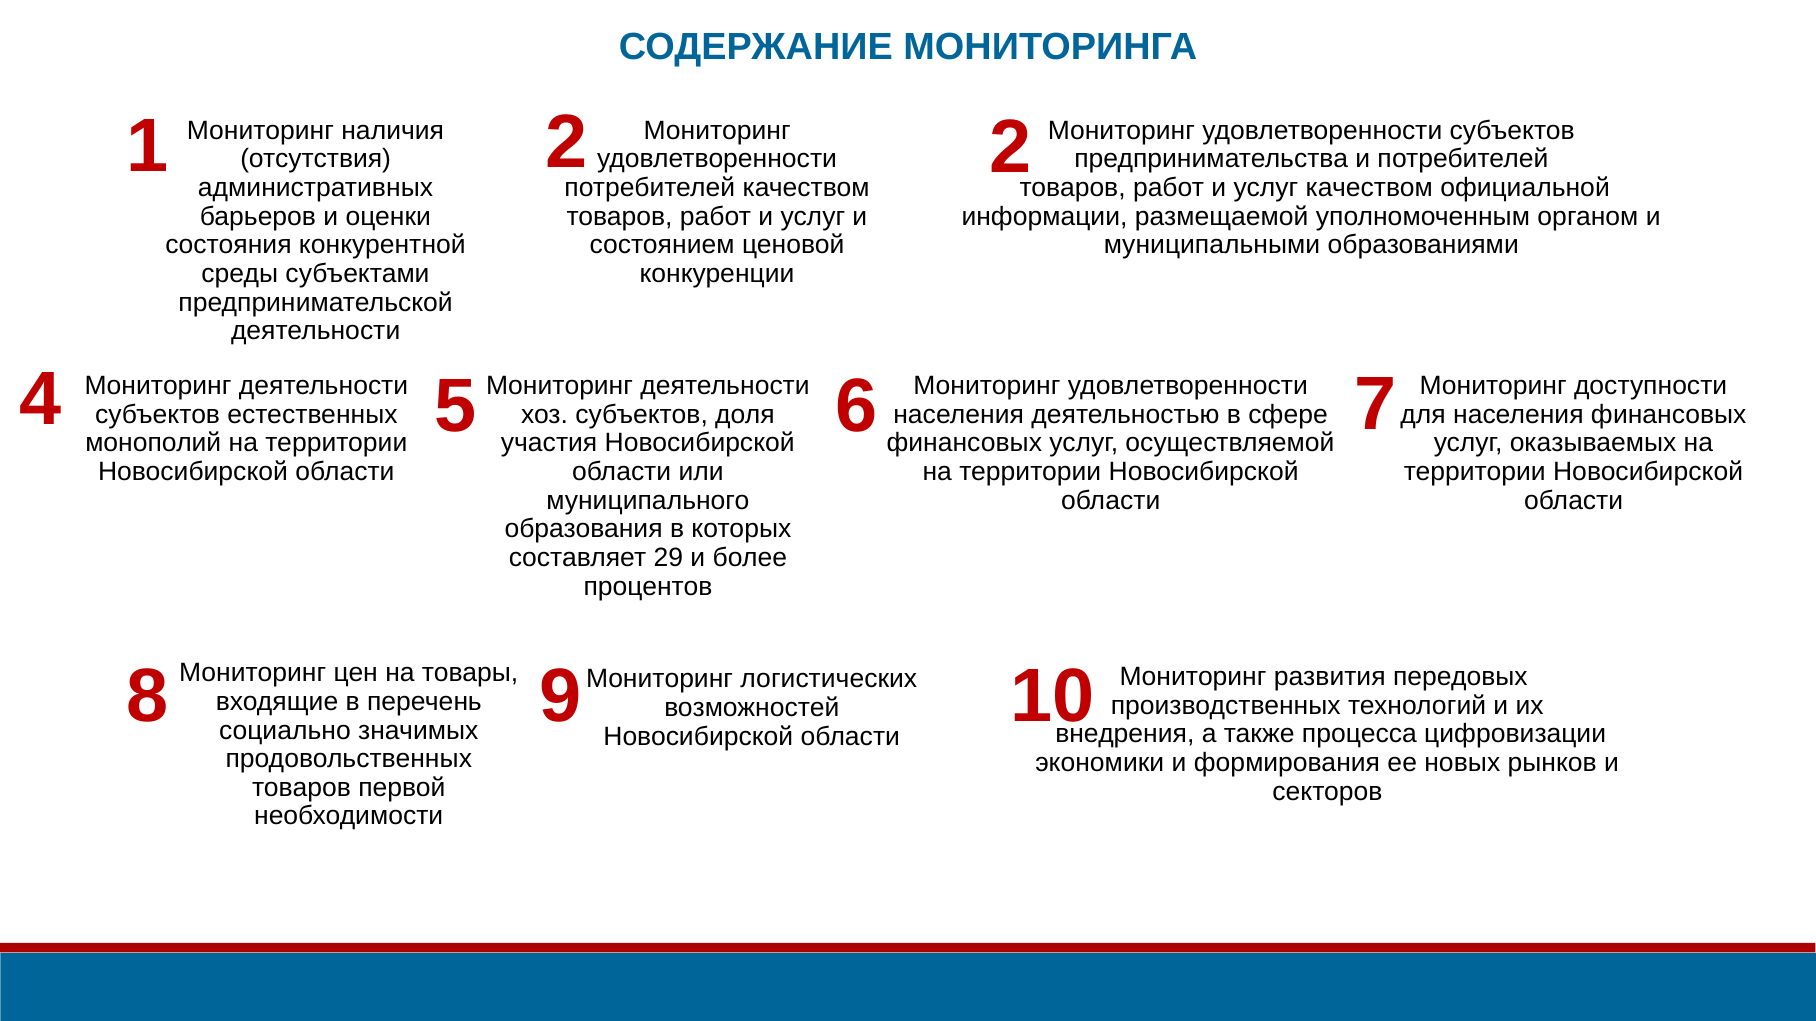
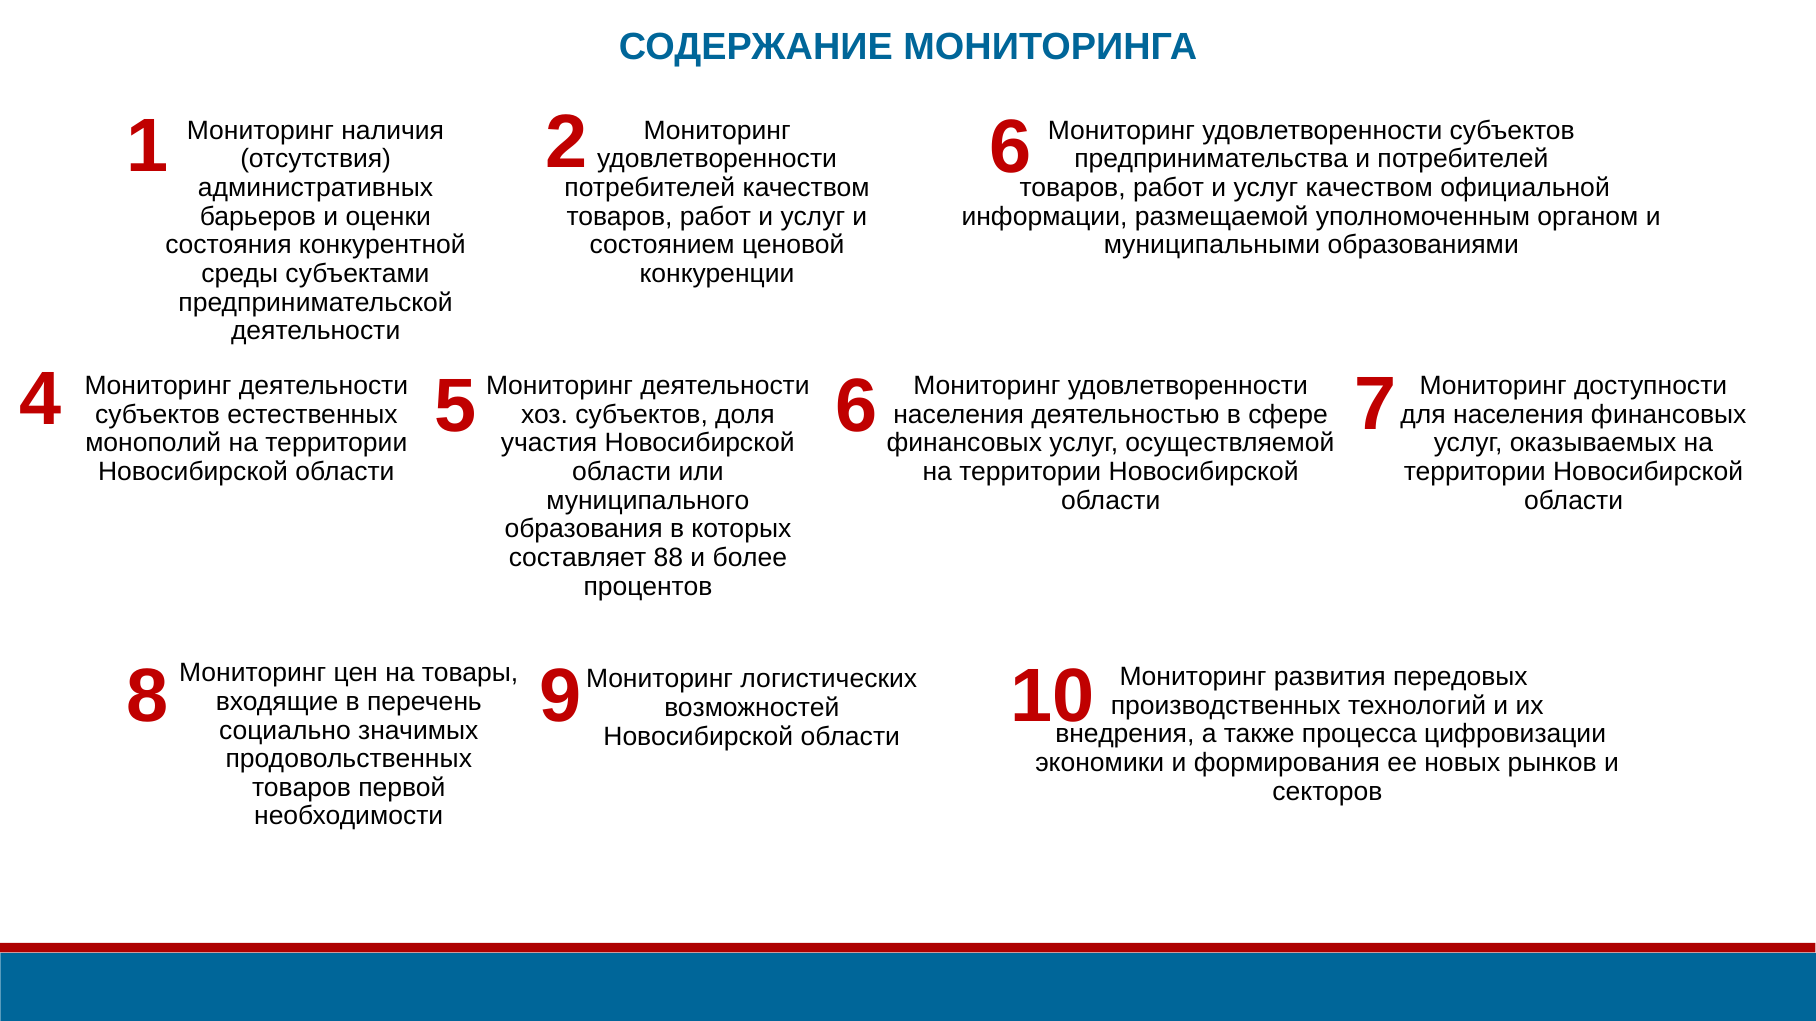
1 2: 2 -> 6
29: 29 -> 88
